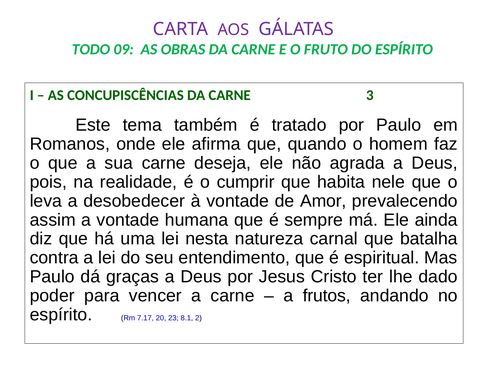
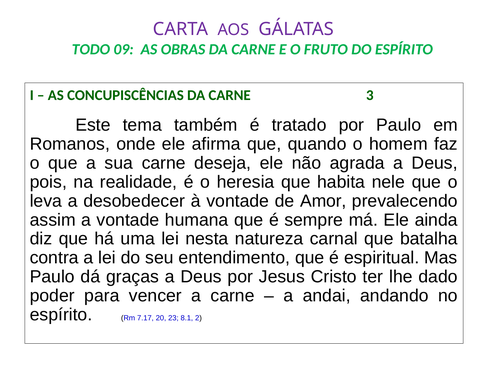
cumprir: cumprir -> heresia
frutos: frutos -> andai
